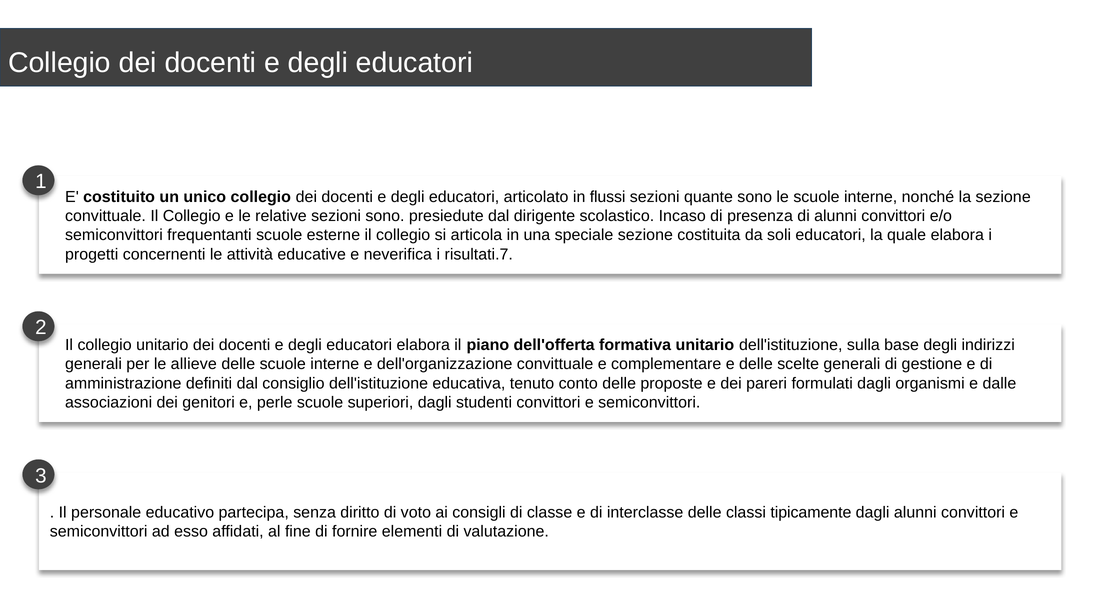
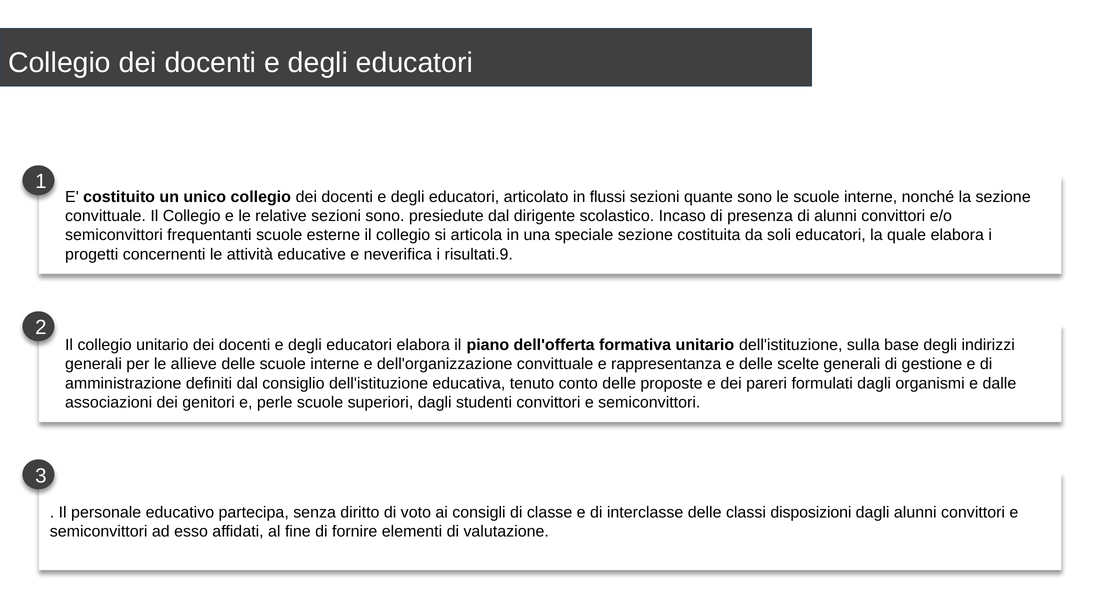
risultati.7: risultati.7 -> risultati.9
complementare: complementare -> rappresentanza
tipicamente: tipicamente -> disposizioni
